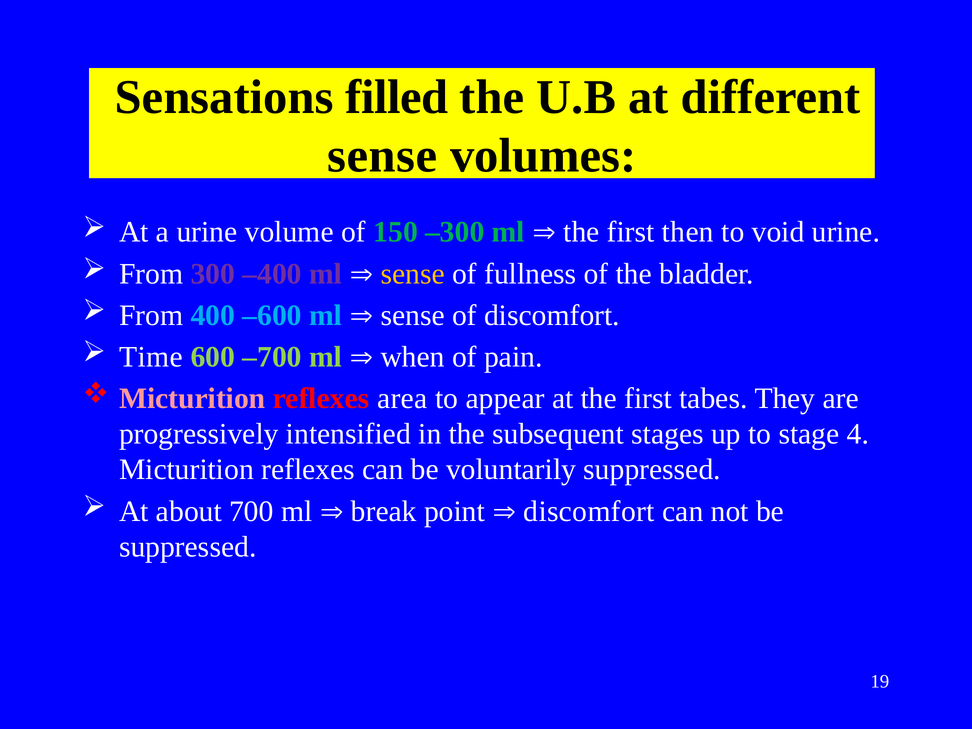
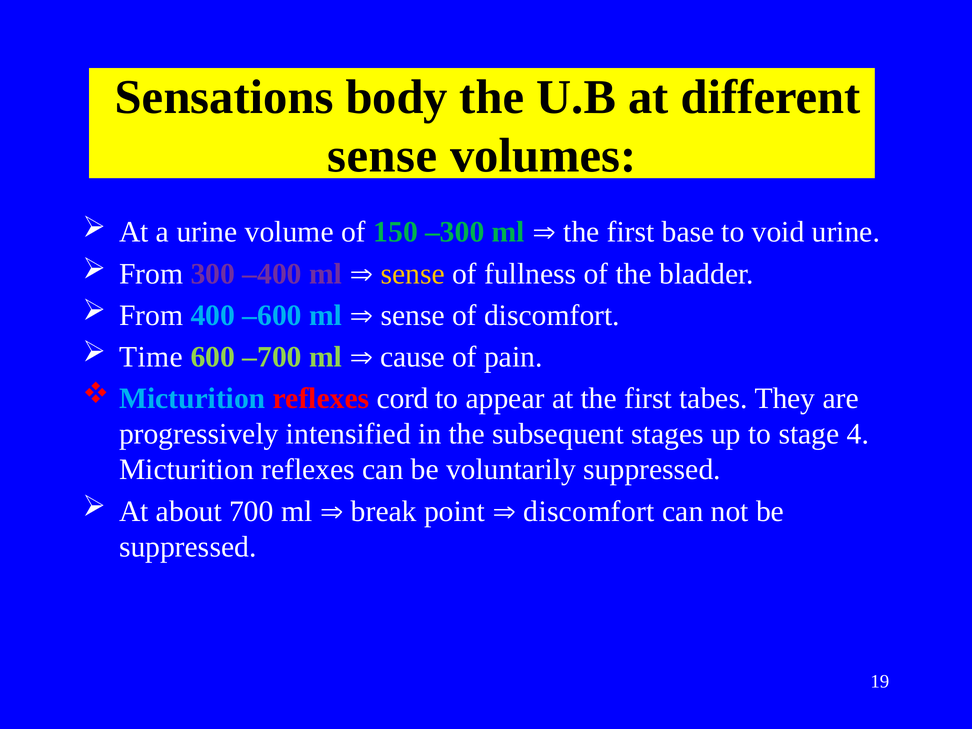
filled: filled -> body
then: then -> base
when: when -> cause
Micturition at (192, 398) colour: pink -> light blue
area: area -> cord
